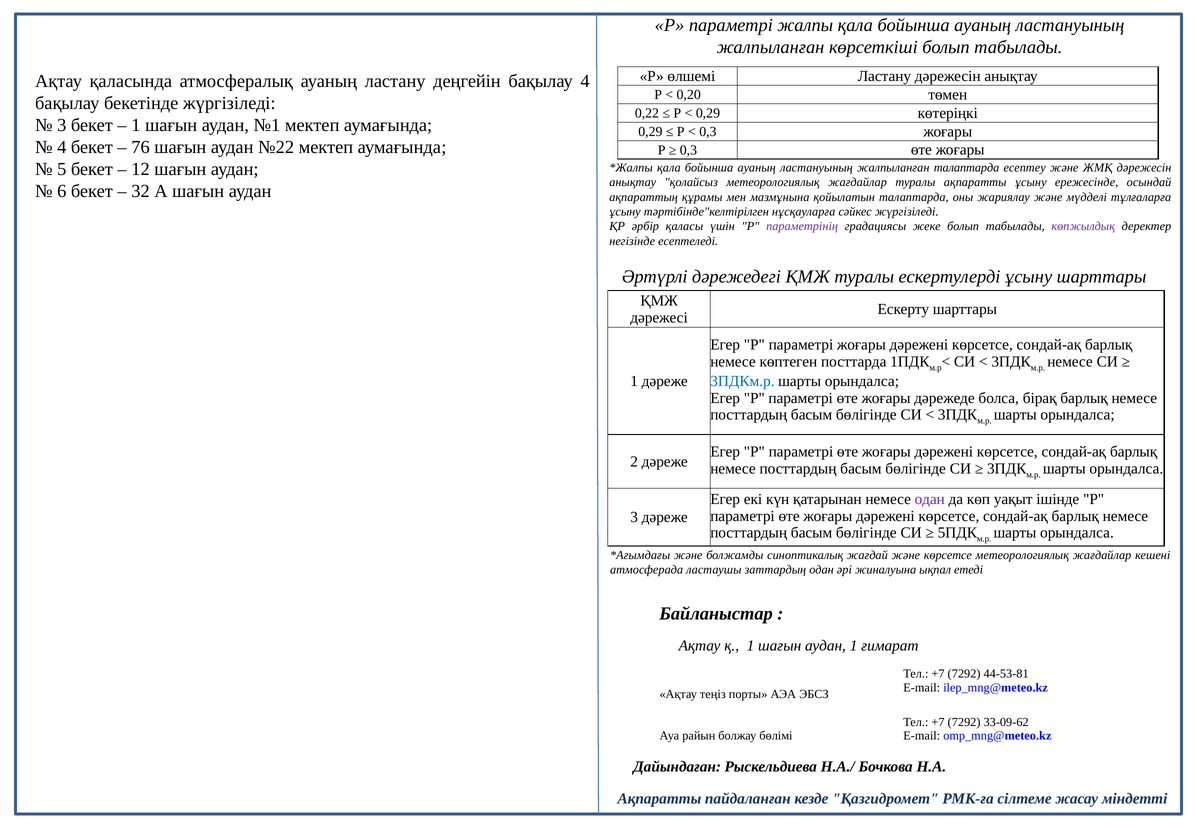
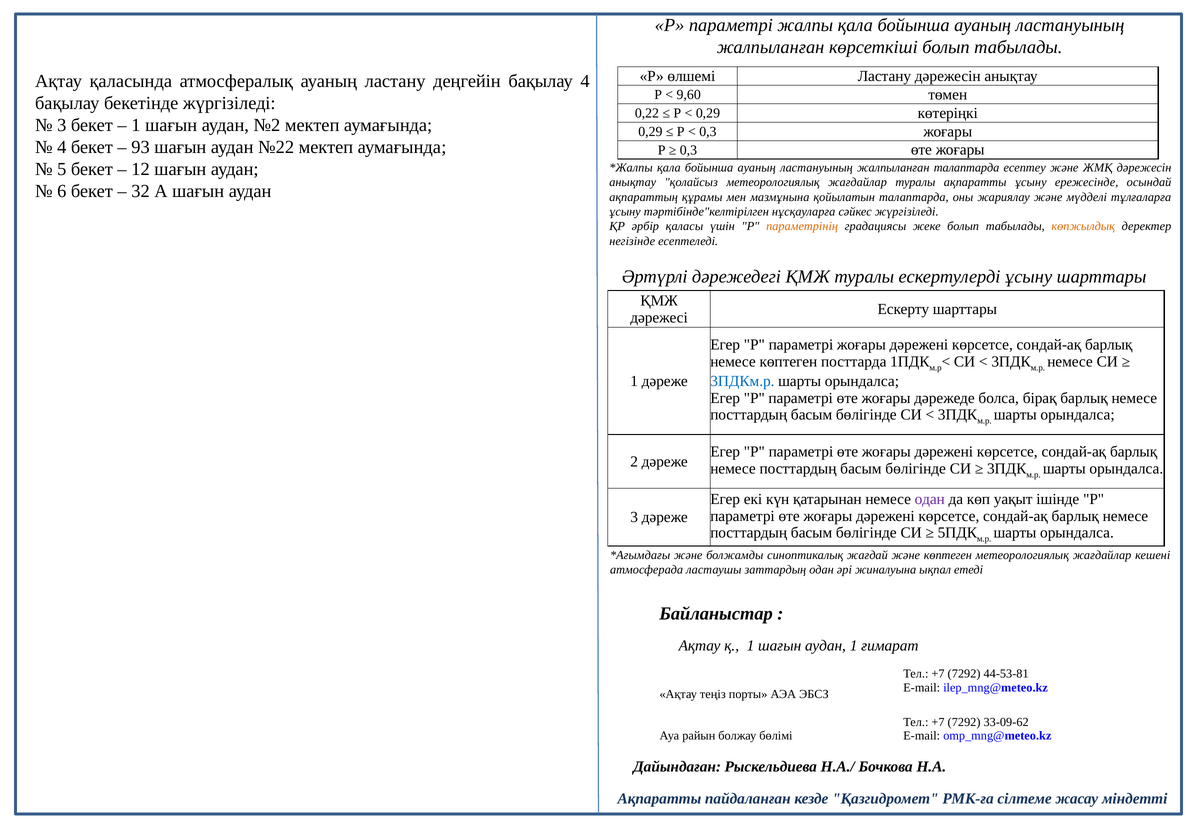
0,20: 0,20 -> 9,60
№1: №1 -> №2
76: 76 -> 93
параметрінің colour: purple -> orange
көпжылдық colour: purple -> orange
және көрсетсе: көрсетсе -> көптеген
